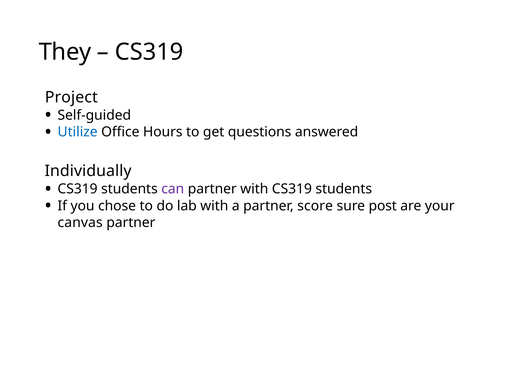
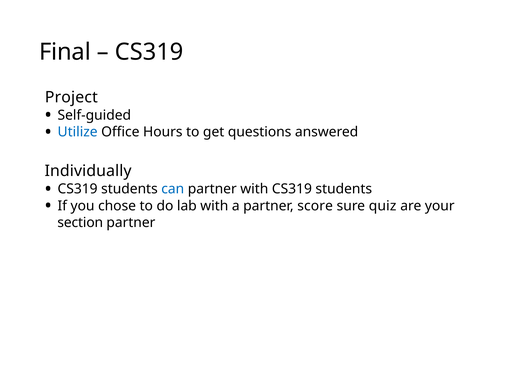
They: They -> Final
can colour: purple -> blue
post: post -> quiz
canvas: canvas -> section
